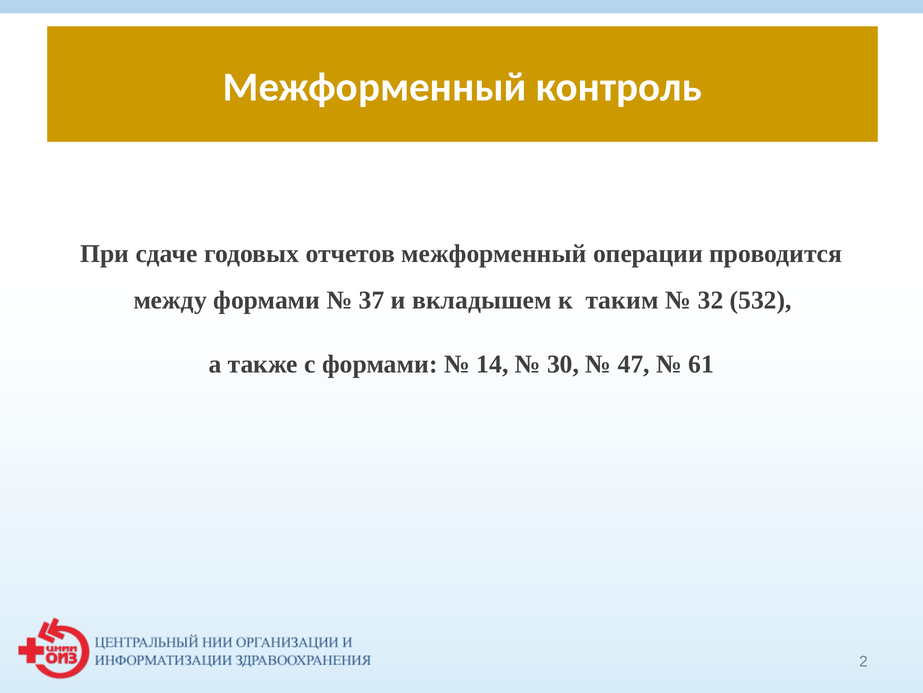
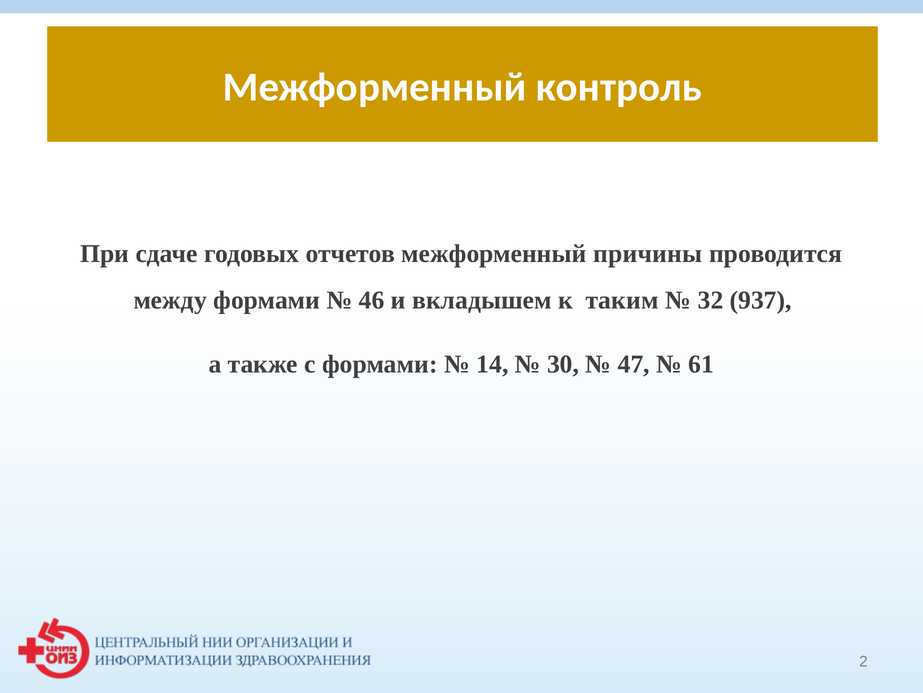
операции: операции -> причины
37: 37 -> 46
532: 532 -> 937
